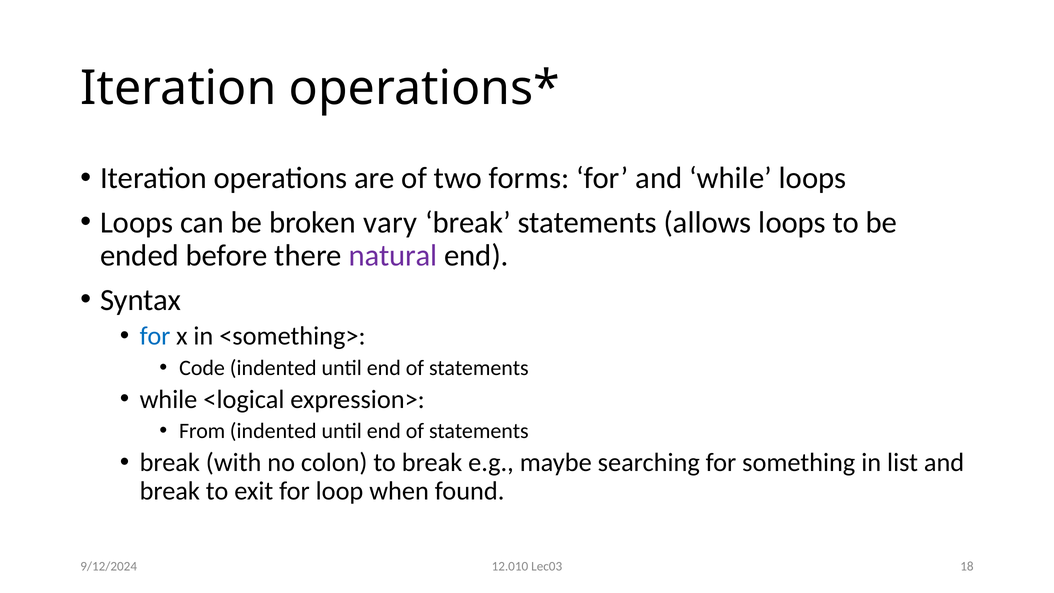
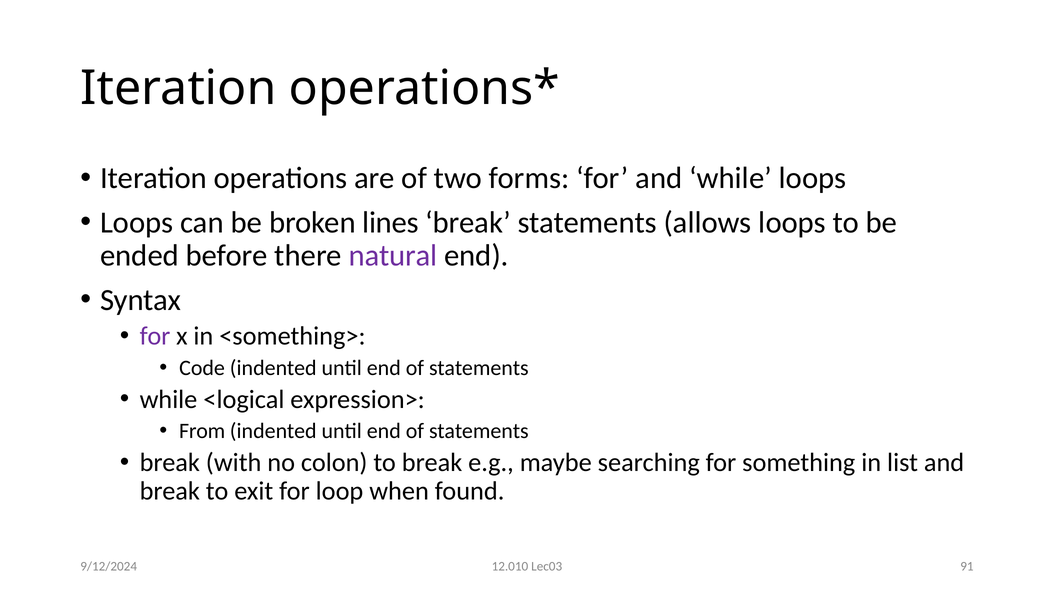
vary: vary -> lines
for at (155, 336) colour: blue -> purple
18: 18 -> 91
